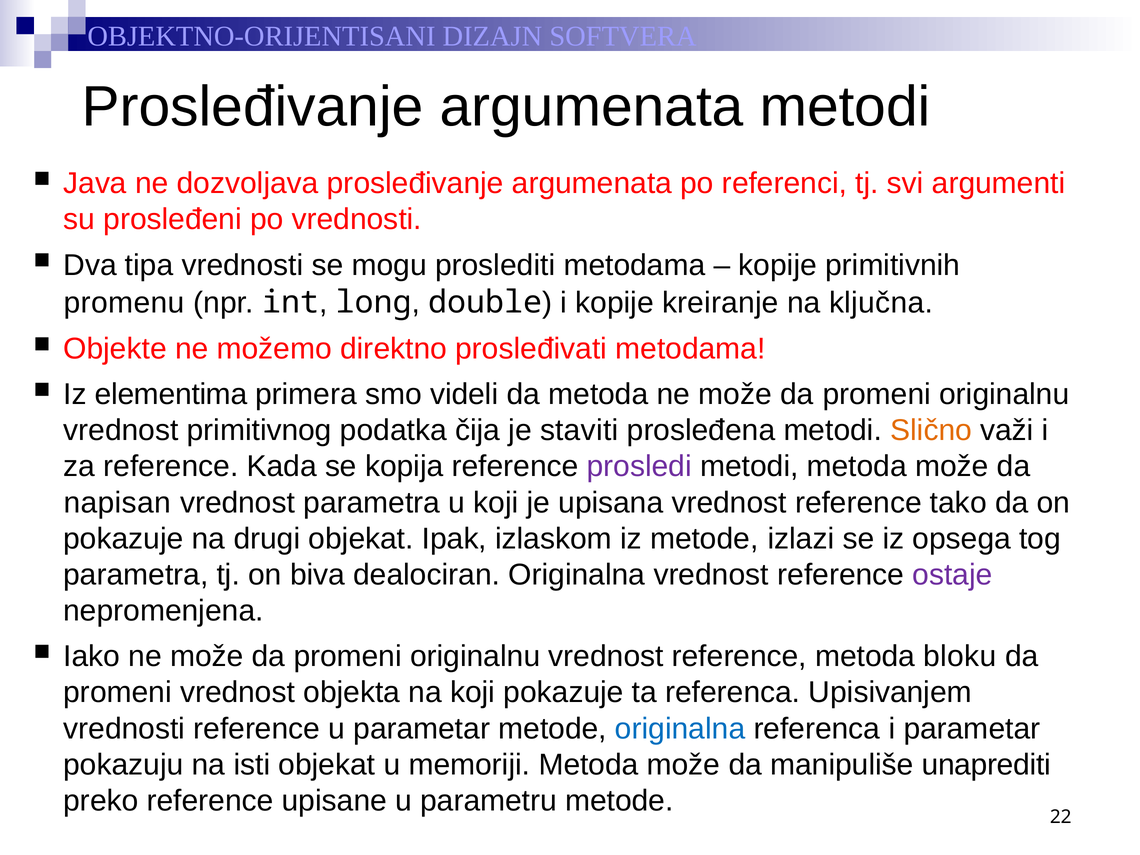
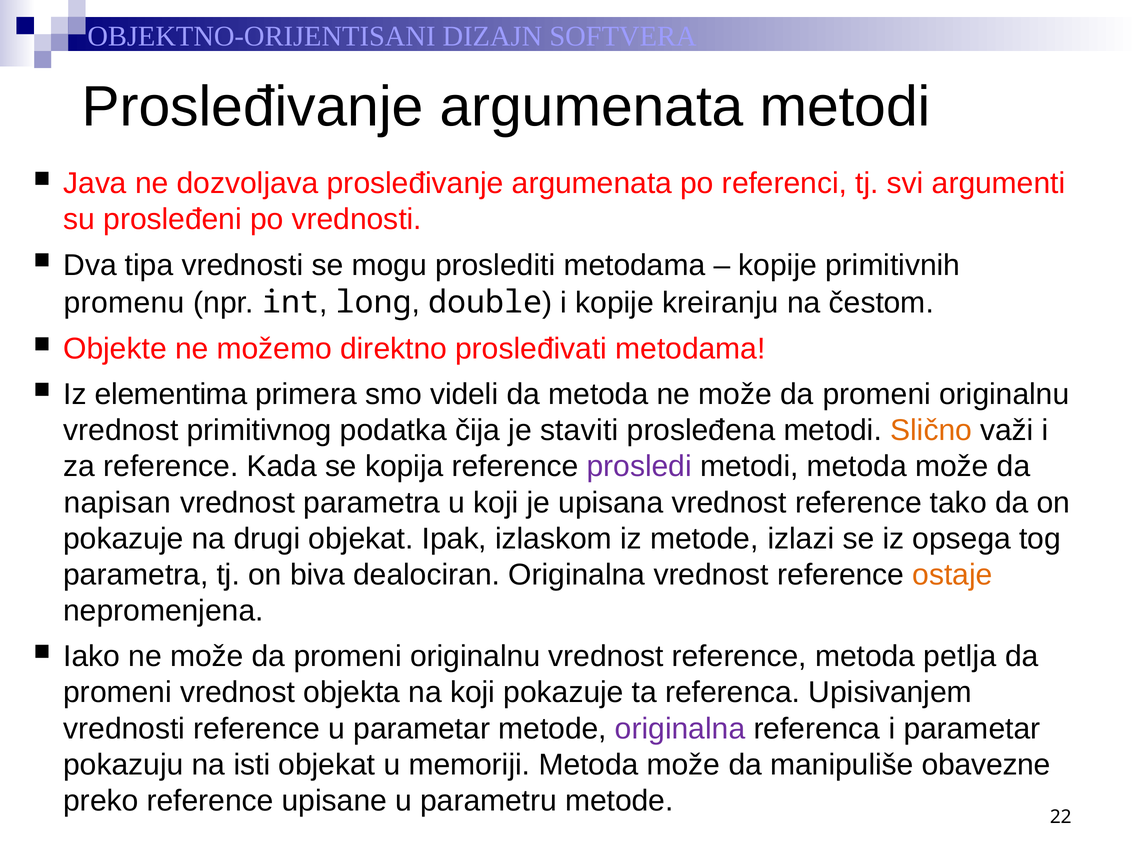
kreiranje: kreiranje -> kreiranju
ključna: ključna -> čestom
ostaje colour: purple -> orange
bloku: bloku -> petlja
originalna at (680, 729) colour: blue -> purple
unaprediti: unaprediti -> obavezne
